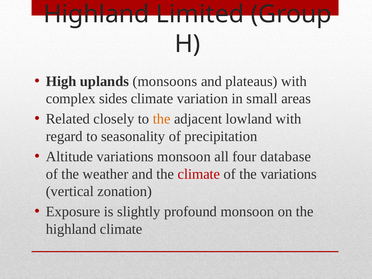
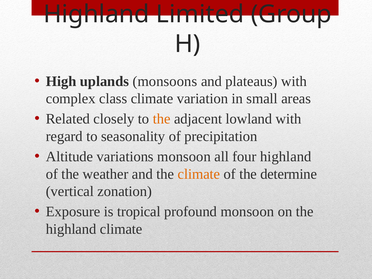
sides: sides -> class
four database: database -> highland
climate at (199, 174) colour: red -> orange
the variations: variations -> determine
slightly: slightly -> tropical
